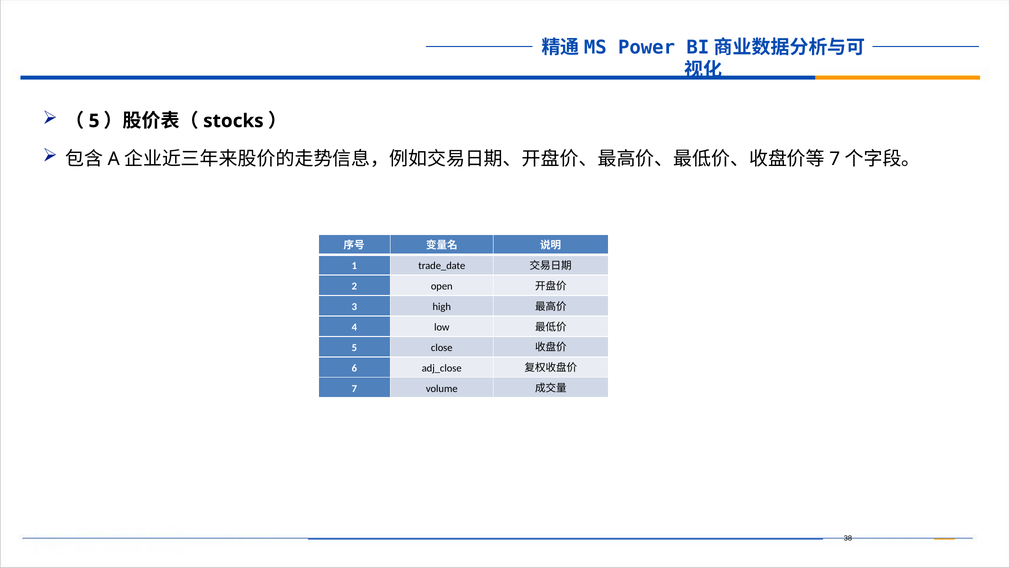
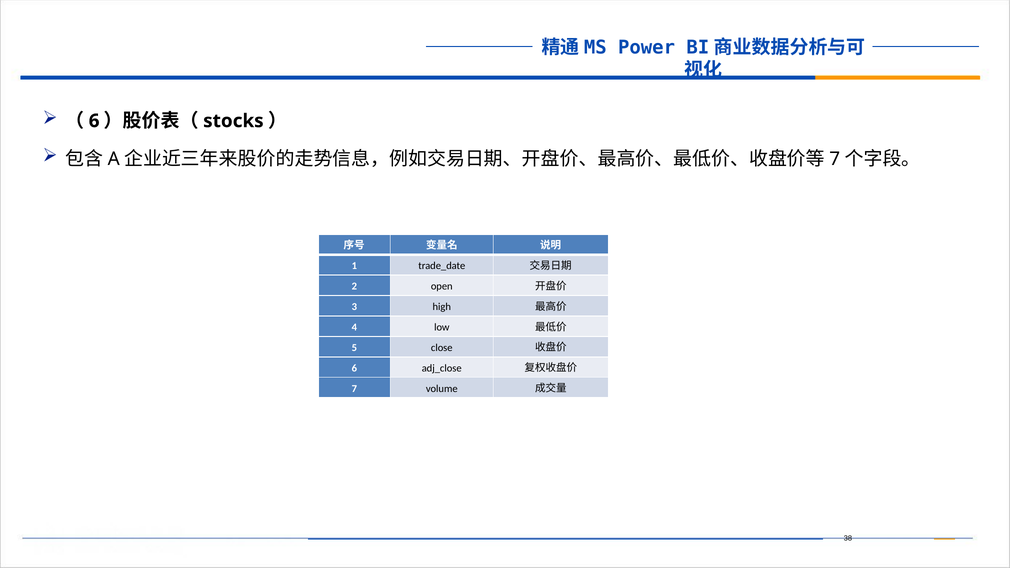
5 at (94, 121): 5 -> 6
